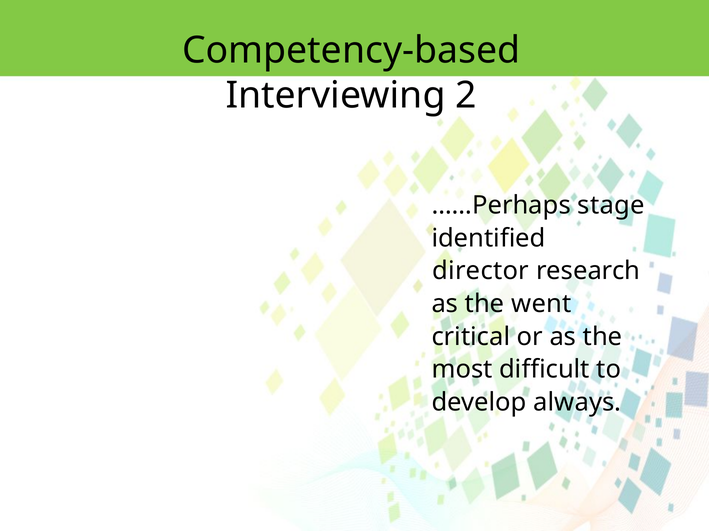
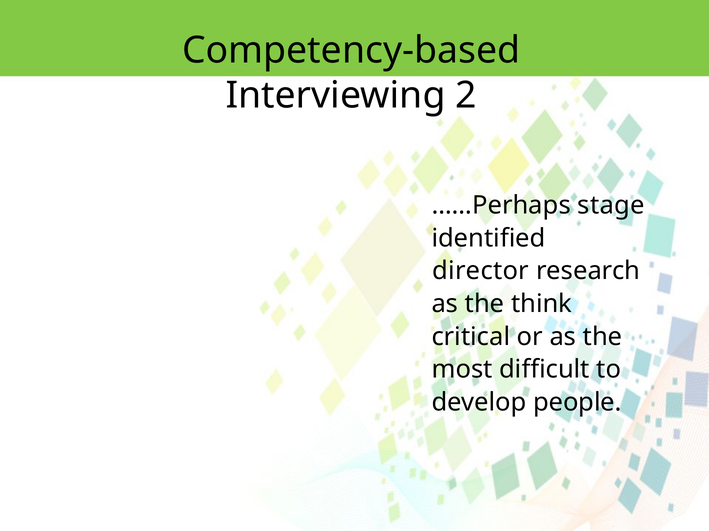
went: went -> think
always: always -> people
